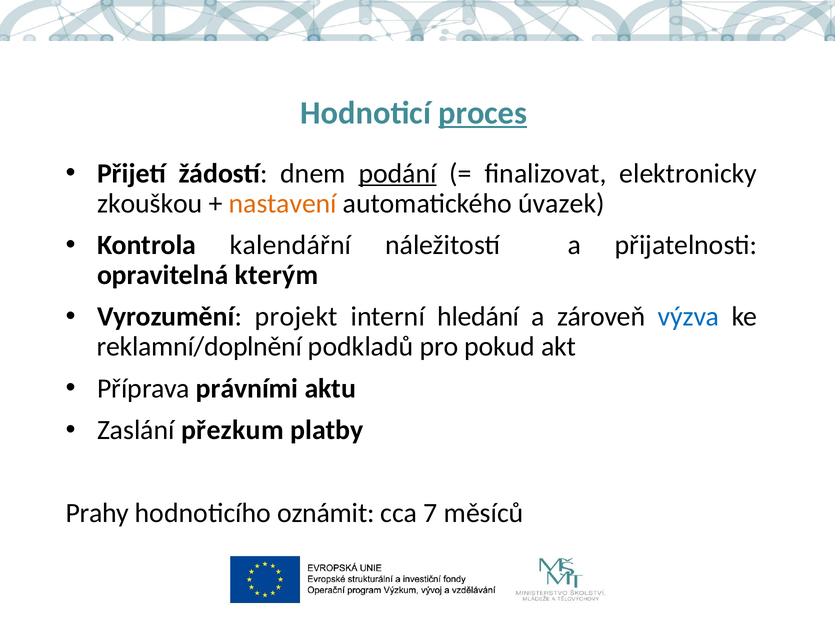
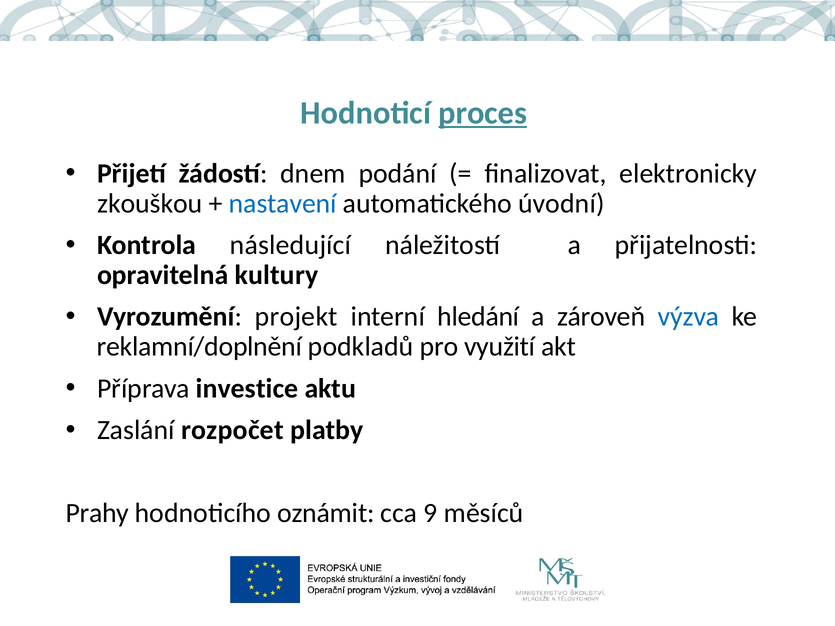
podání underline: present -> none
nastavení colour: orange -> blue
úvazek: úvazek -> úvodní
kalendářní: kalendářní -> následující
kterým: kterým -> kultury
pokud: pokud -> využití
právními: právními -> investice
přezkum: přezkum -> rozpočet
7: 7 -> 9
